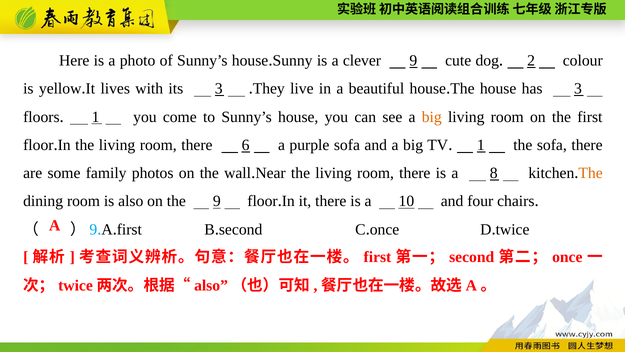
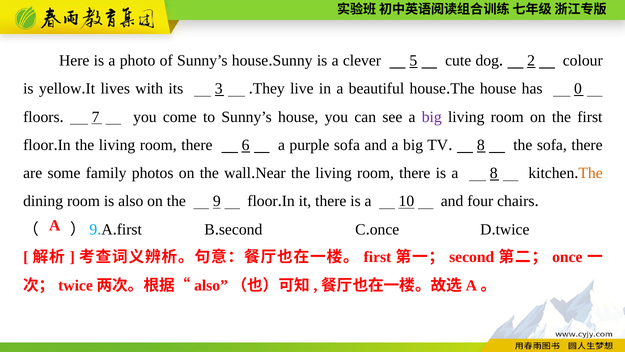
clever 9: 9 -> 5
has 3: 3 -> 0
1 at (96, 117): 1 -> 7
big at (432, 117) colour: orange -> purple
1 at (481, 145): 1 -> 8
